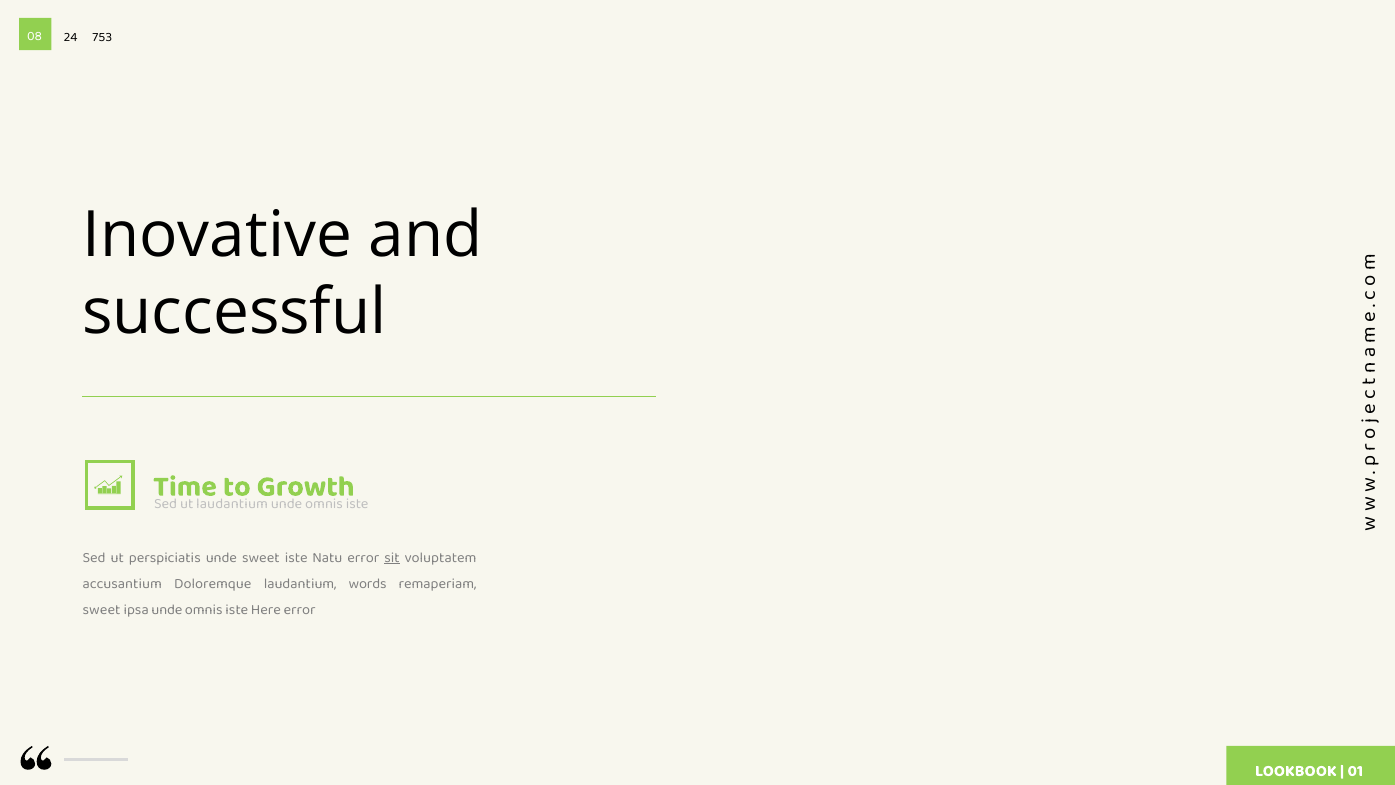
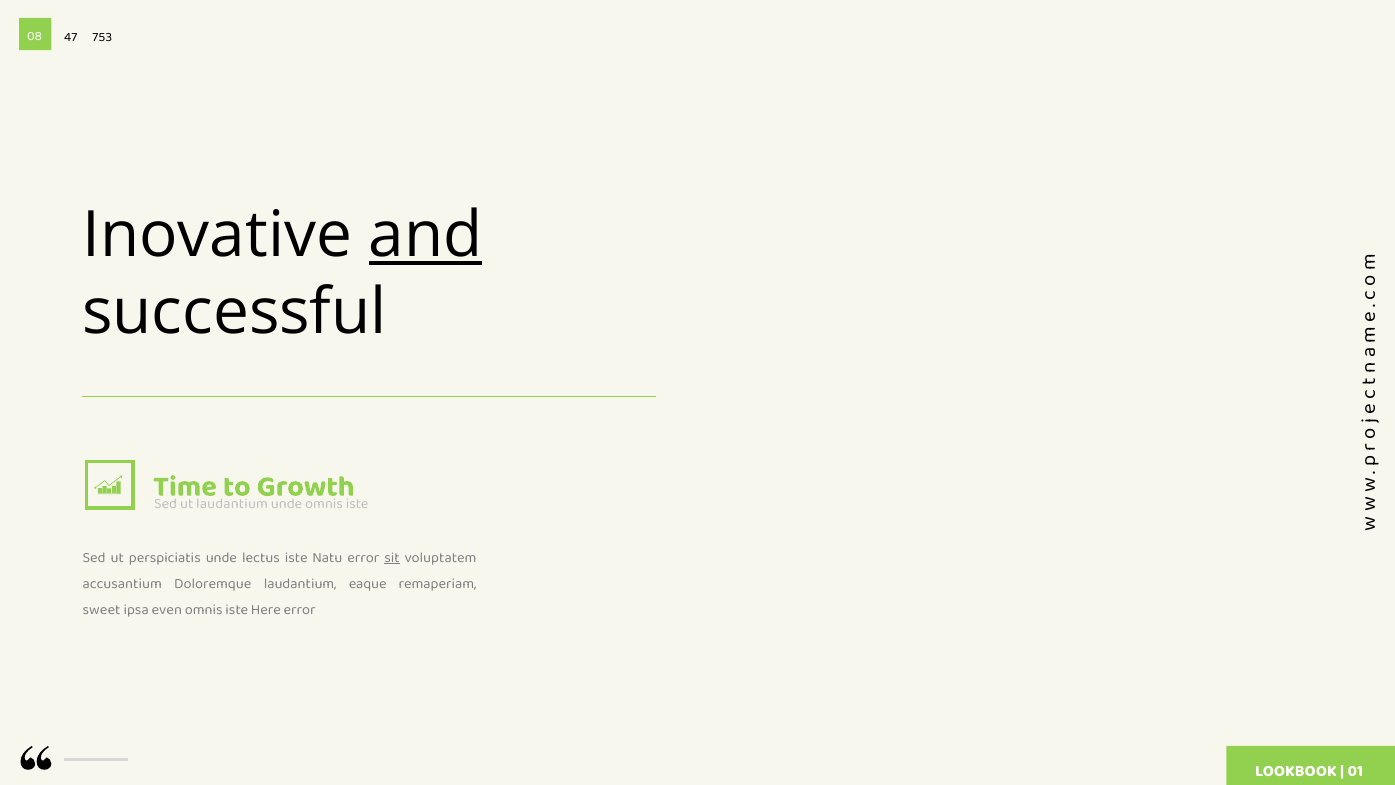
24: 24 -> 47
and underline: none -> present
unde sweet: sweet -> lectus
words: words -> eaque
ipsa unde: unde -> even
